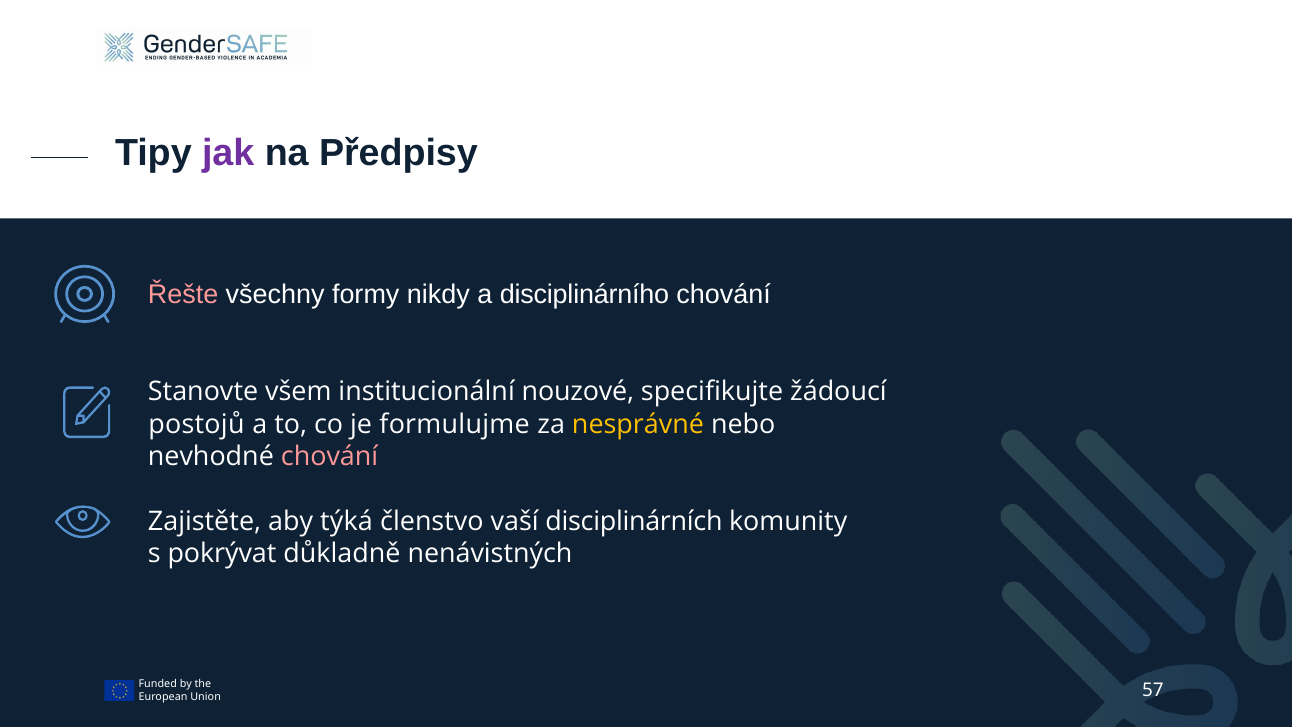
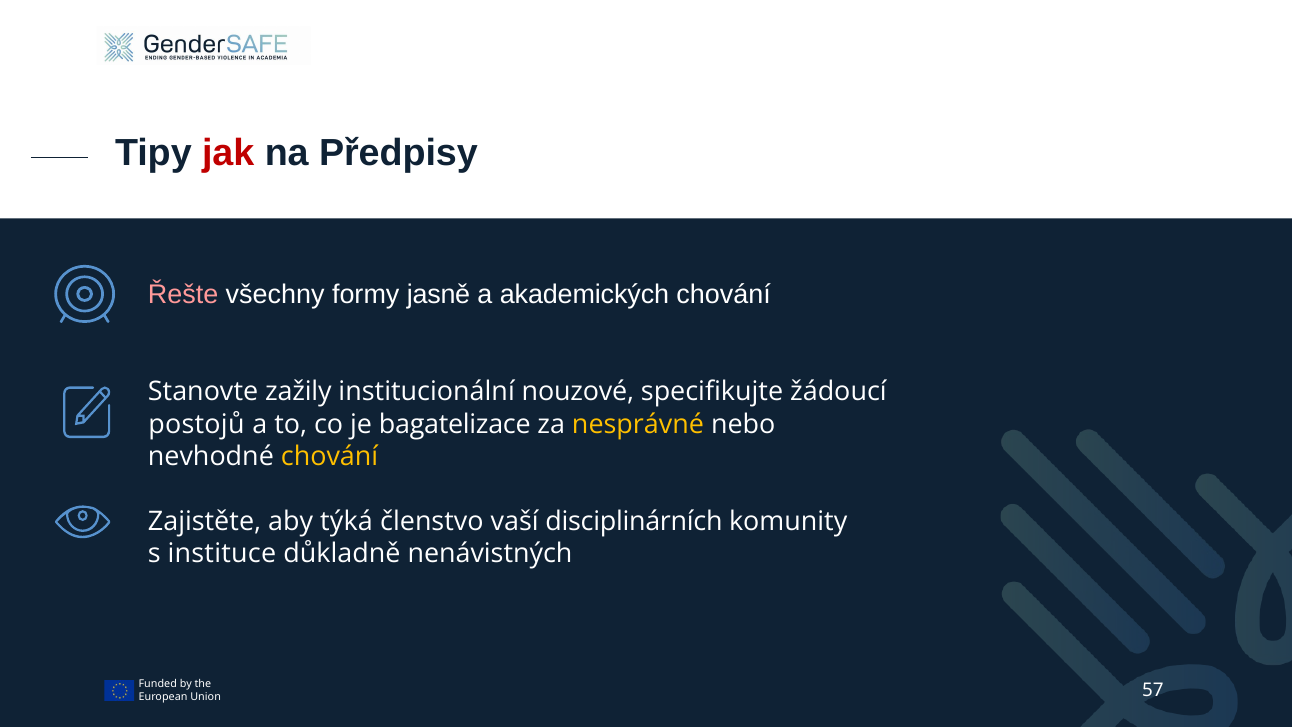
jak colour: purple -> red
nikdy: nikdy -> jasně
disciplinárního: disciplinárního -> akademických
všem: všem -> zažily
formulujme: formulujme -> bagatelizace
chování at (330, 456) colour: pink -> yellow
pokrývat: pokrývat -> instituce
